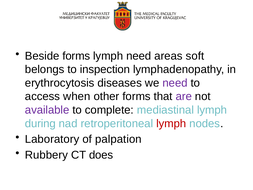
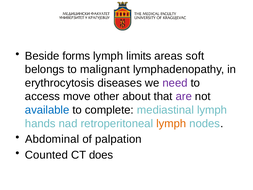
lymph need: need -> limits
inspection: inspection -> malignant
when: when -> move
other forms: forms -> about
available colour: purple -> blue
during: during -> hands
lymph at (171, 123) colour: red -> orange
Laboratory: Laboratory -> Abdominal
Rubbery: Rubbery -> Counted
